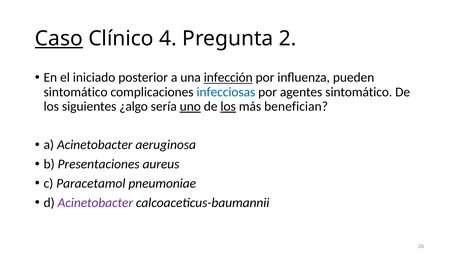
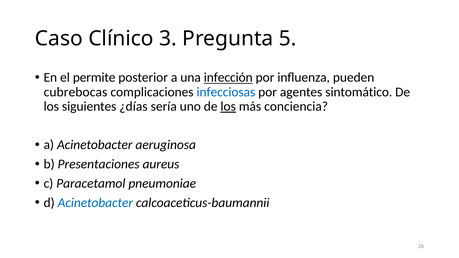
Caso underline: present -> none
4: 4 -> 3
2: 2 -> 5
iniciado: iniciado -> permite
sintomático at (76, 92): sintomático -> cubrebocas
¿algo: ¿algo -> ¿días
uno underline: present -> none
benefician: benefician -> conciencia
Acinetobacter at (95, 203) colour: purple -> blue
